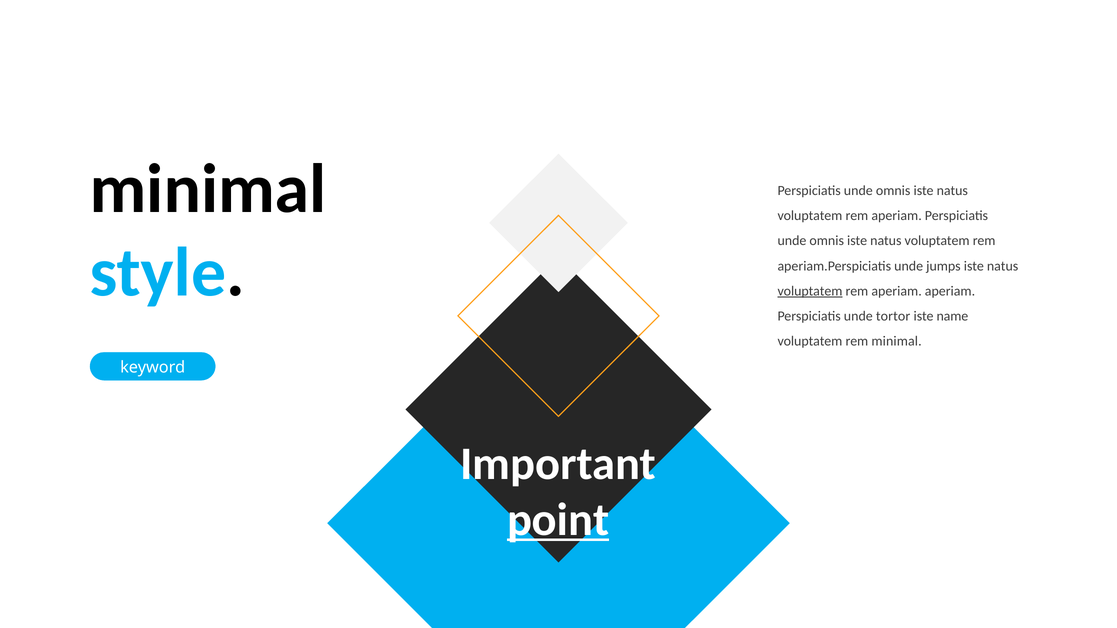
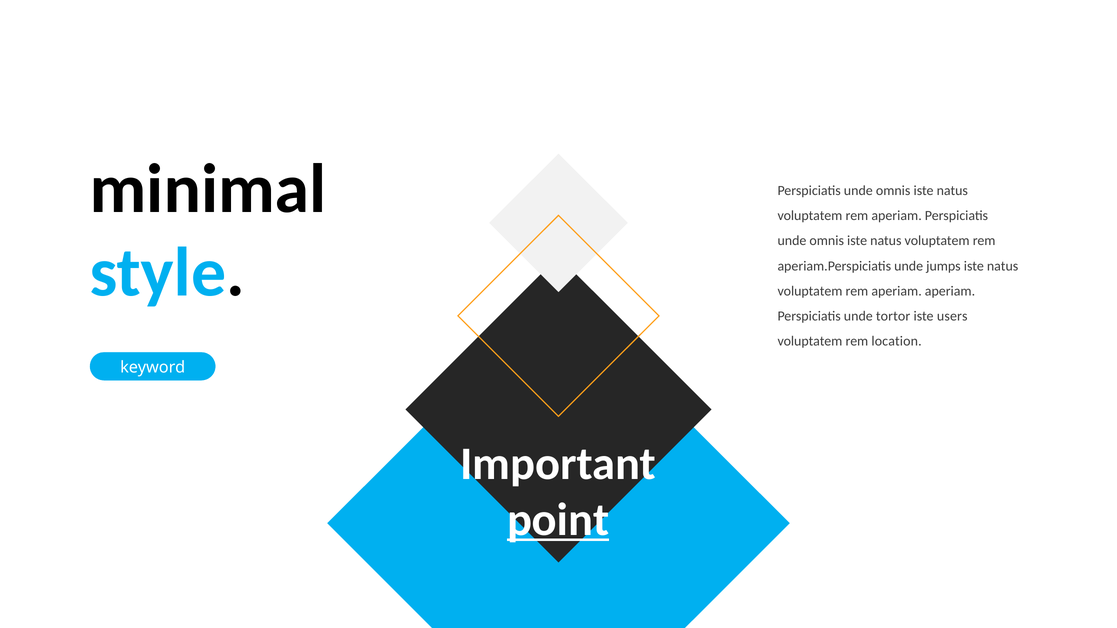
voluptatem at (810, 291) underline: present -> none
name: name -> users
rem minimal: minimal -> location
